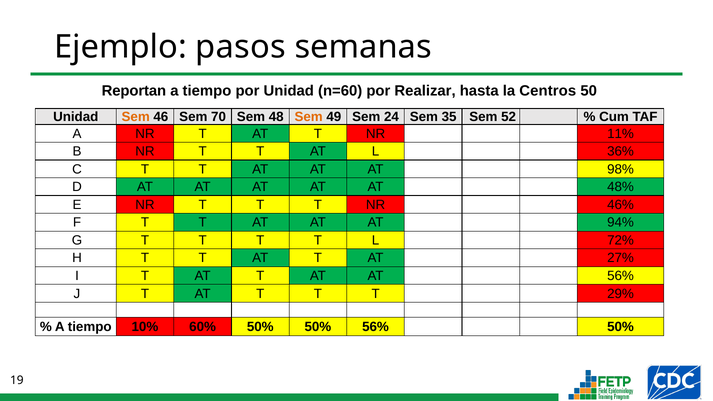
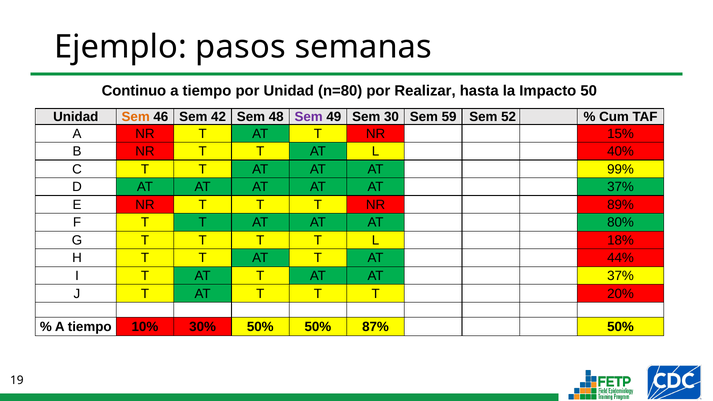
Reportan: Reportan -> Continuo
n=60: n=60 -> n=80
Centros: Centros -> Impacto
70: 70 -> 42
Sem at (309, 117) colour: orange -> purple
24: 24 -> 30
35: 35 -> 59
11%: 11% -> 15%
36%: 36% -> 40%
98%: 98% -> 99%
AT AT AT 48%: 48% -> 37%
46%: 46% -> 89%
94%: 94% -> 80%
72%: 72% -> 18%
27%: 27% -> 44%
T AT AT 56%: 56% -> 37%
29%: 29% -> 20%
60%: 60% -> 30%
50% 56%: 56% -> 87%
